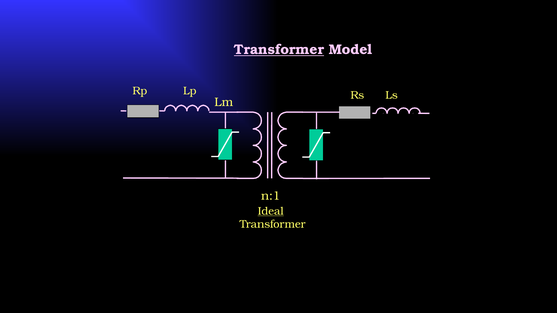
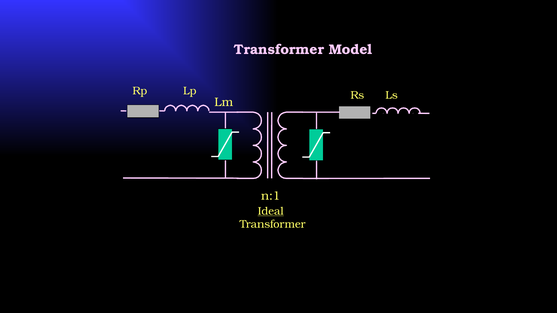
Transformer at (279, 50) underline: present -> none
